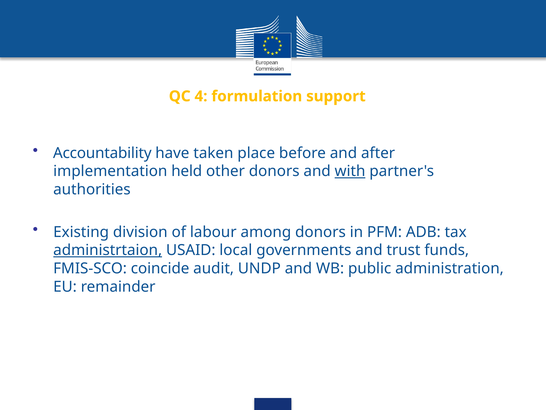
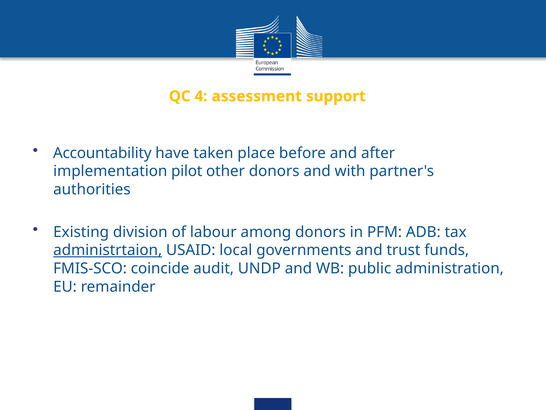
formulation: formulation -> assessment
held: held -> pilot
with underline: present -> none
